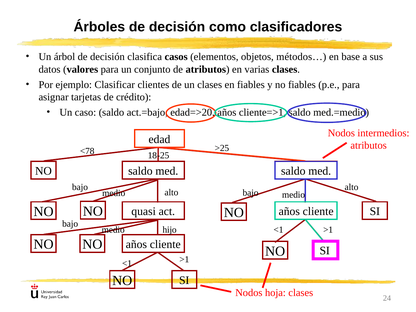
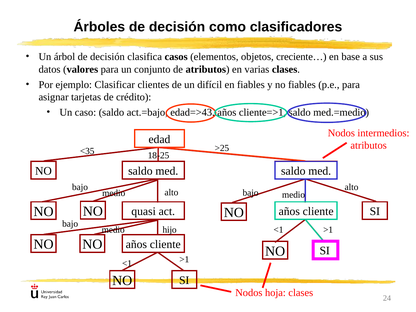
métodos…: métodos… -> creciente…
un clases: clases -> difícil
edad=>20: edad=>20 -> edad=>43
<78: <78 -> <35
